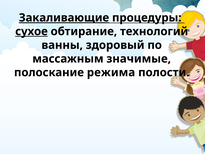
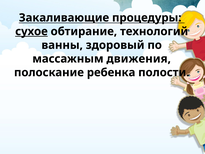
Закаливающие underline: present -> none
значимые: значимые -> движения
режима: режима -> ребенка
